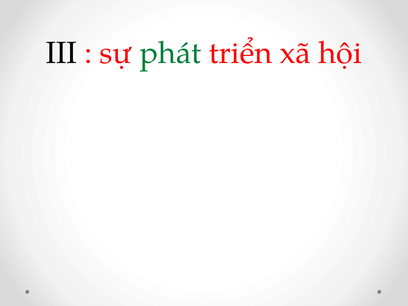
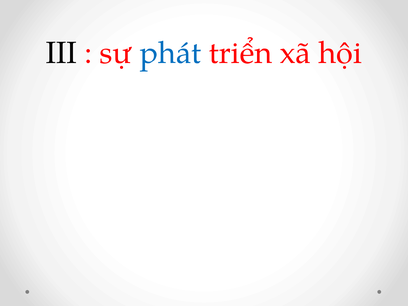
phát colour: green -> blue
